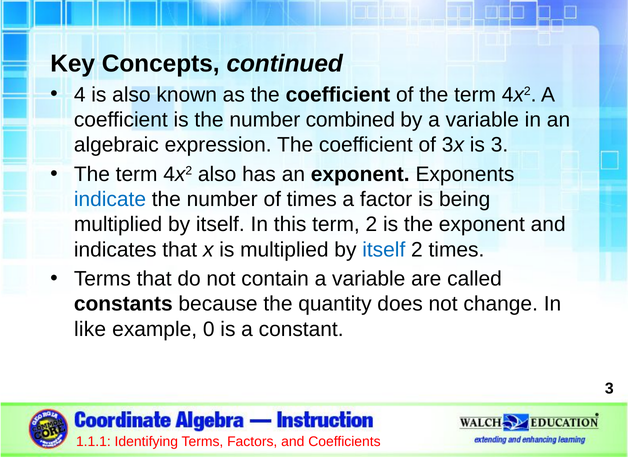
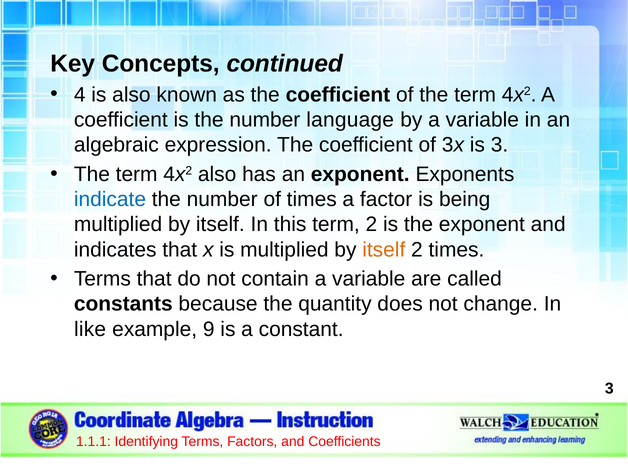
combined: combined -> language
itself at (384, 250) colour: blue -> orange
0: 0 -> 9
